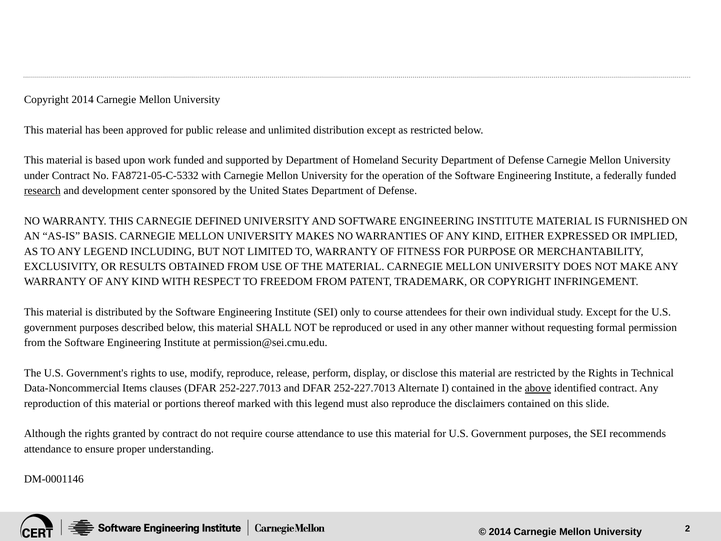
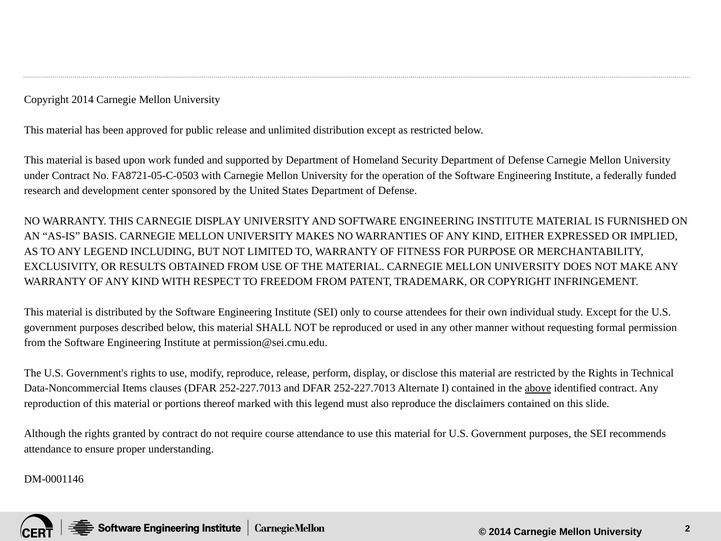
FA8721-05-C-5332: FA8721-05-C-5332 -> FA8721-05-C-0503
research underline: present -> none
CARNEGIE DEFINED: DEFINED -> DISPLAY
